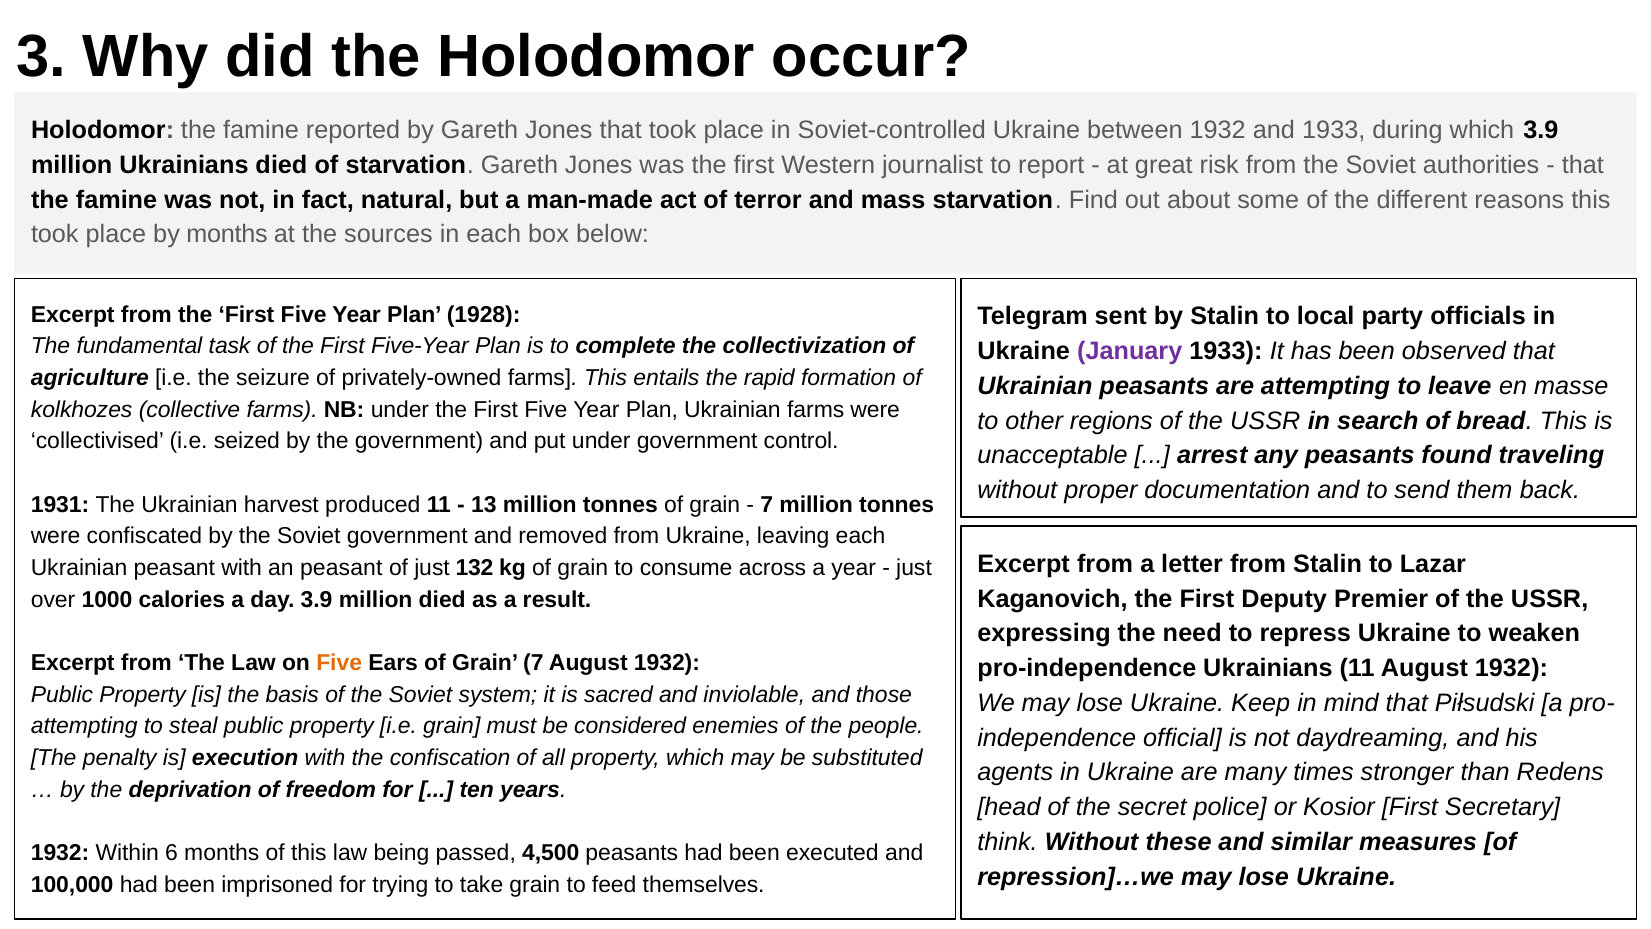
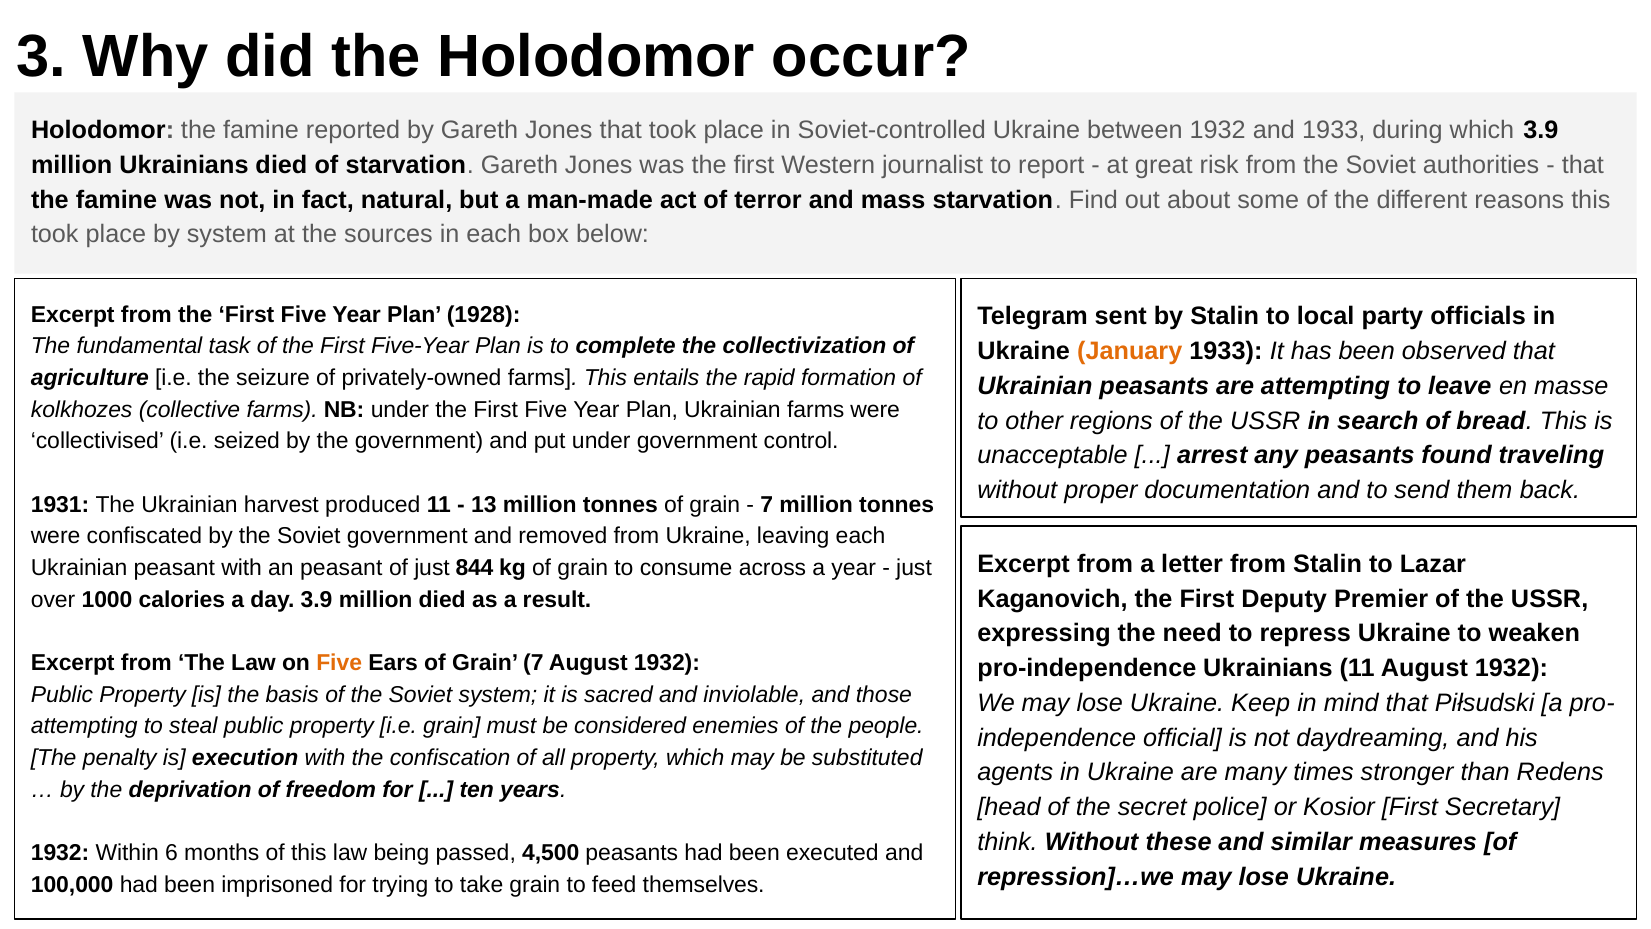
by months: months -> system
January colour: purple -> orange
132: 132 -> 844
